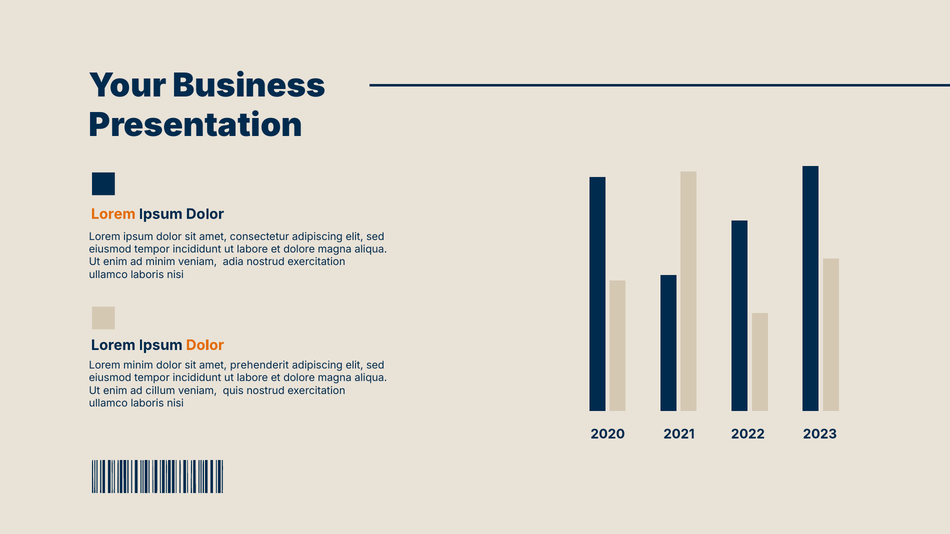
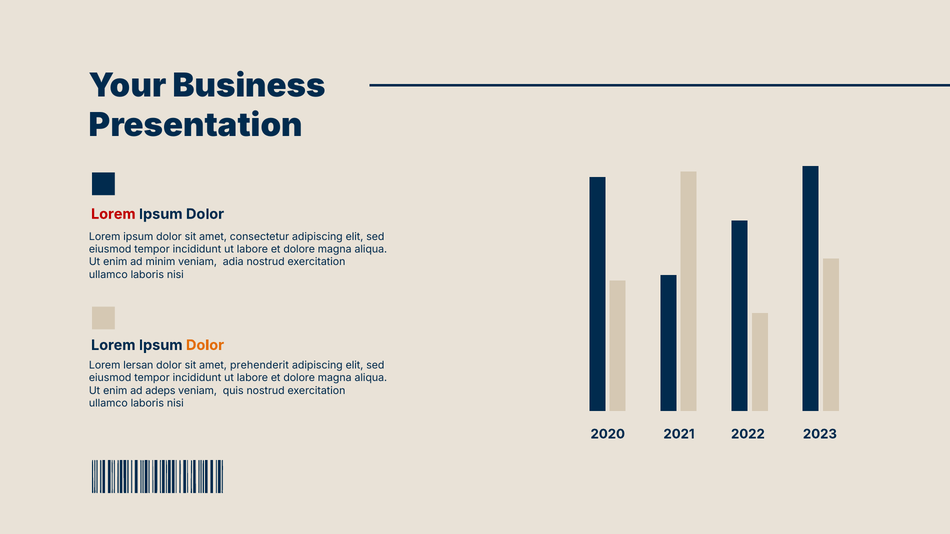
Lorem at (113, 214) colour: orange -> red
Lorem minim: minim -> lersan
cillum: cillum -> adeps
